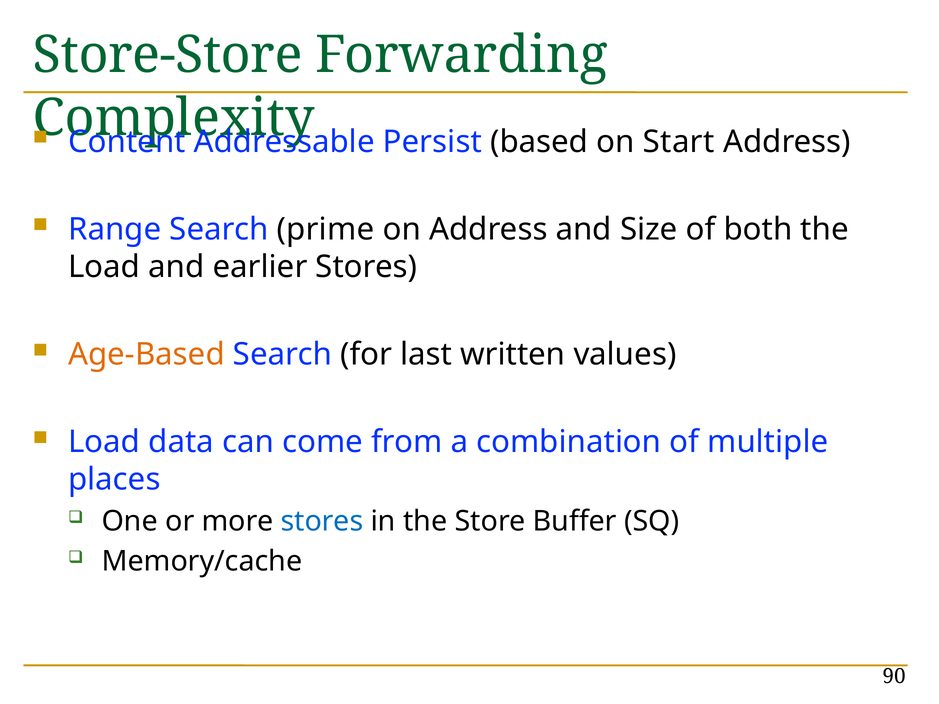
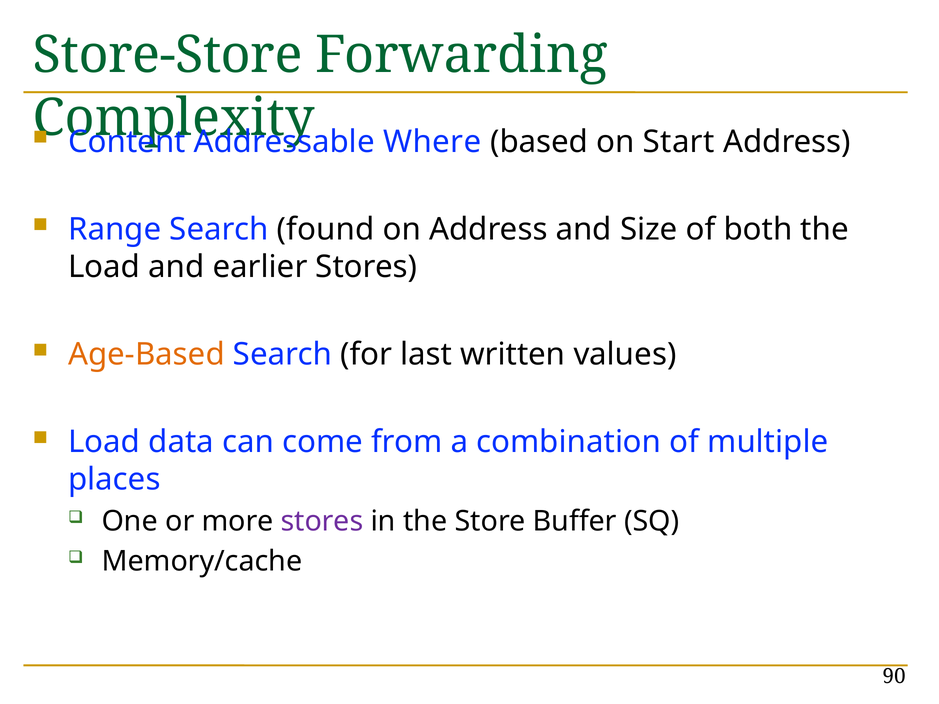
Persist: Persist -> Where
prime: prime -> found
stores at (322, 521) colour: blue -> purple
